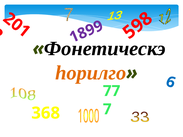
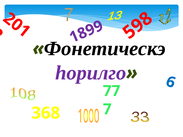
hорилго colour: orange -> purple
